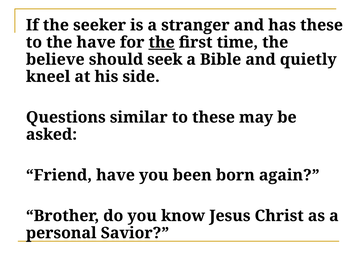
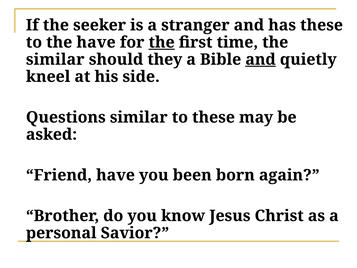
believe at (55, 59): believe -> similar
seek: seek -> they
and at (261, 59) underline: none -> present
